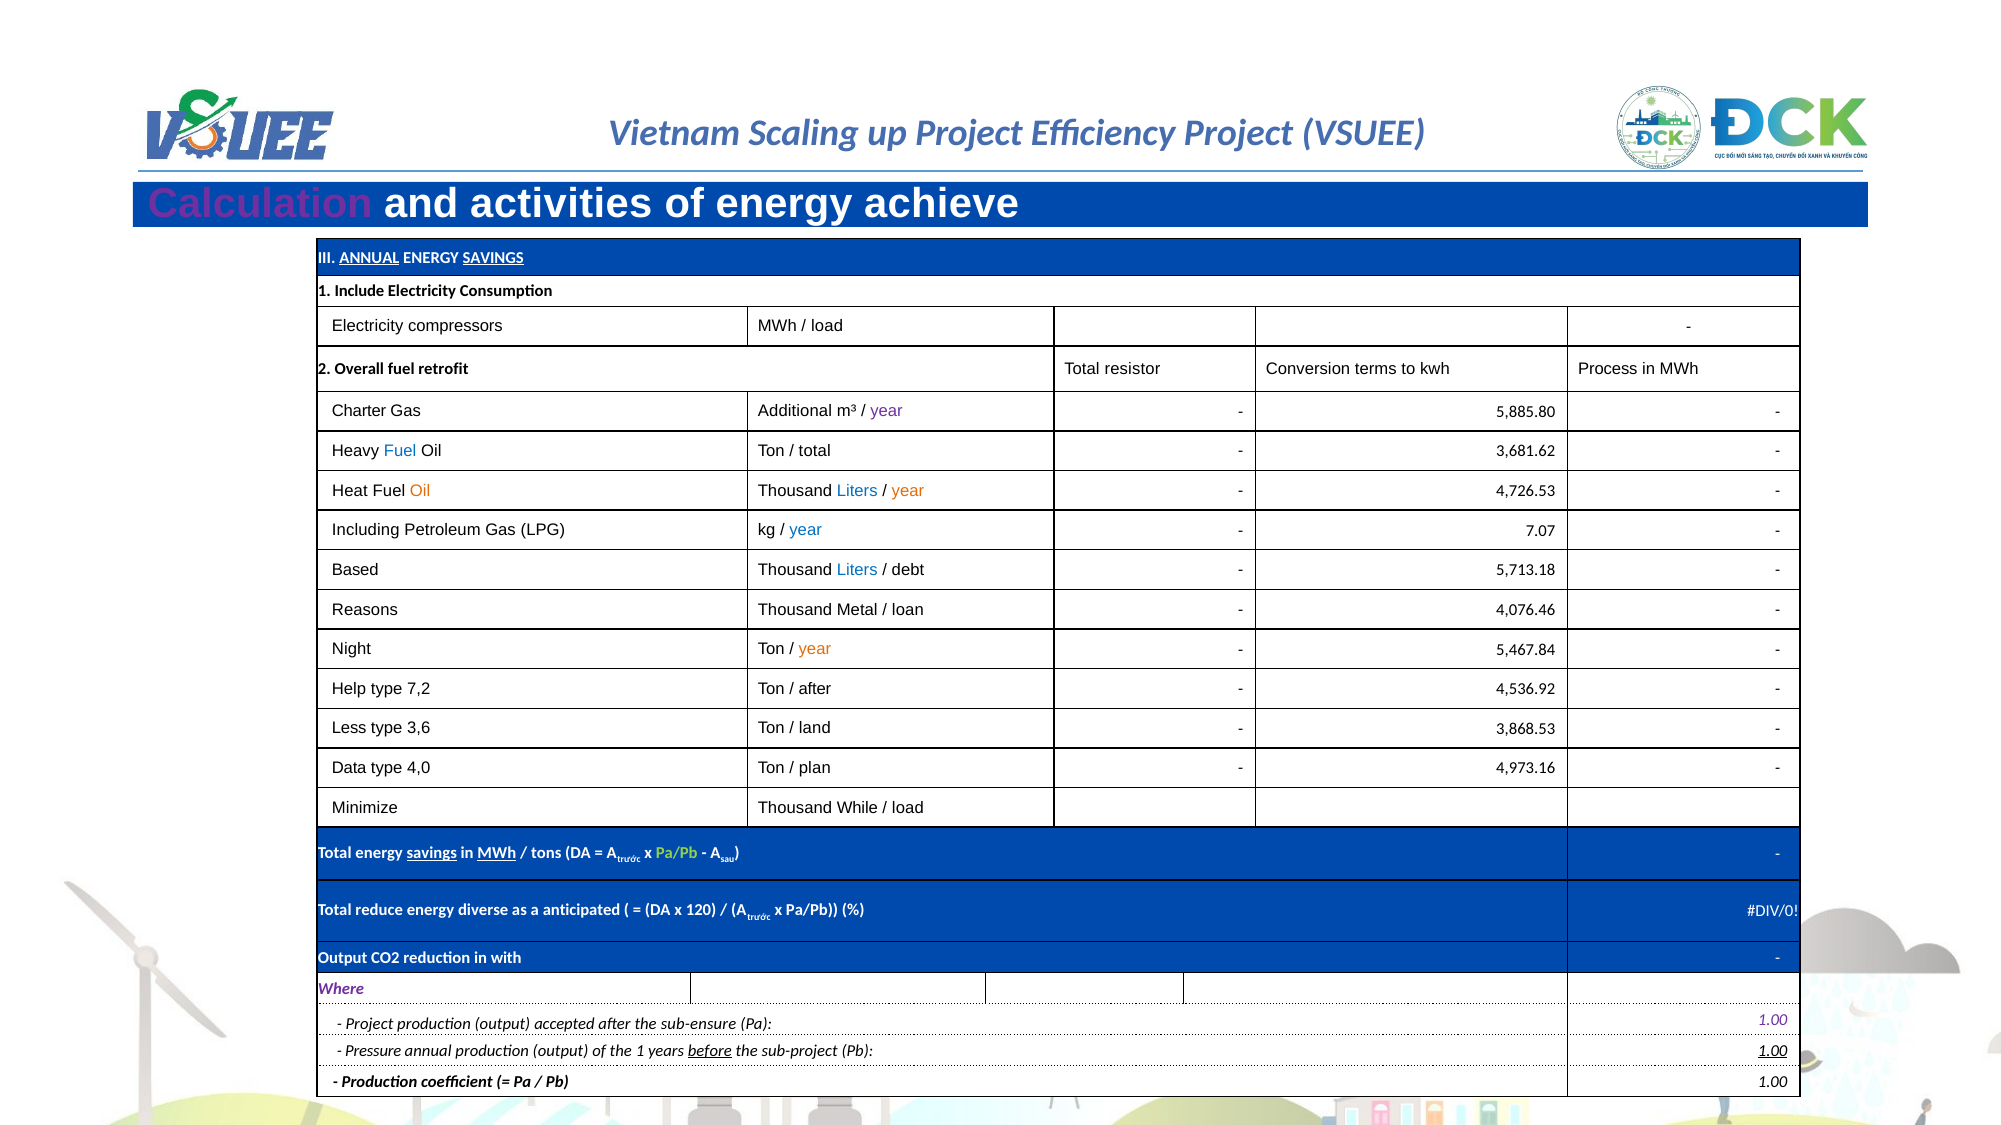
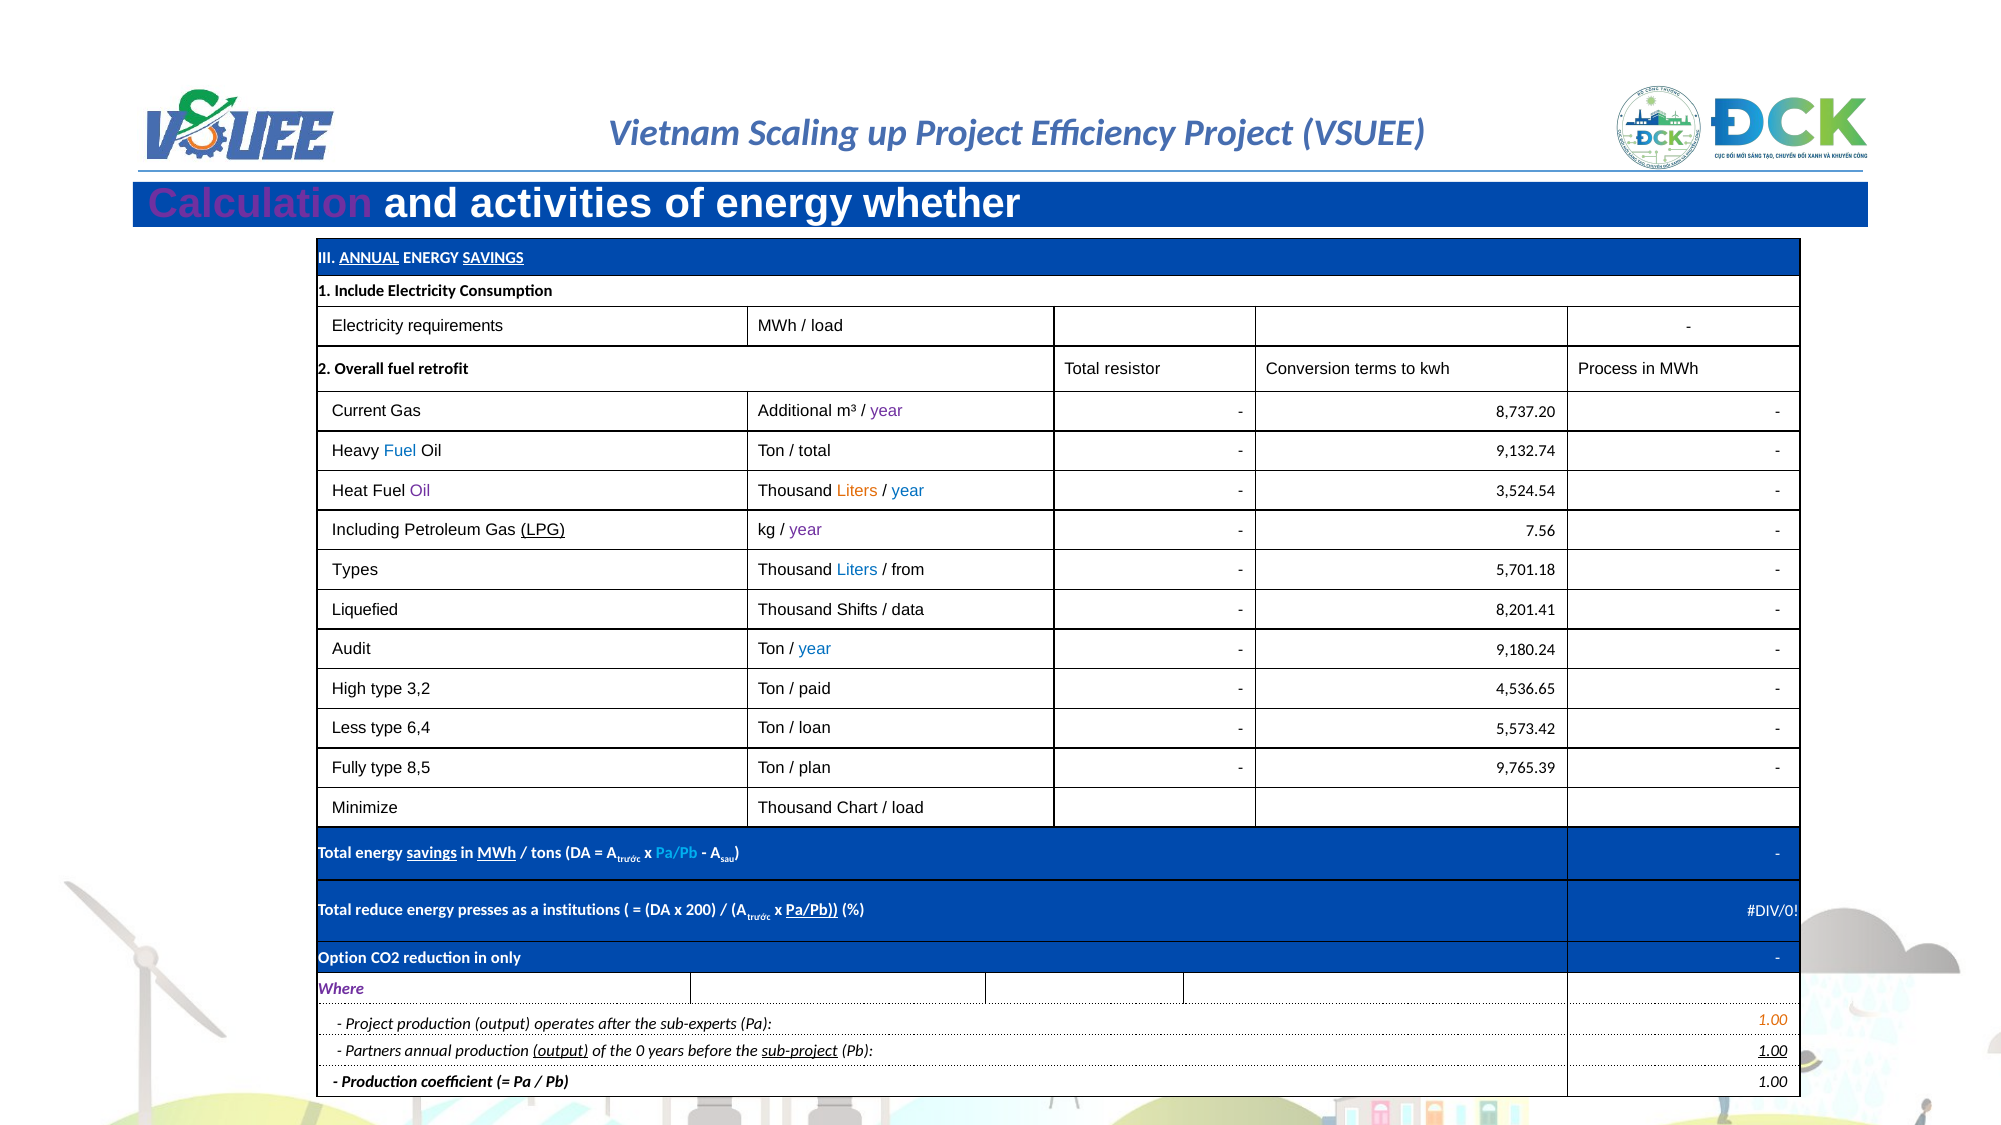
achieve: achieve -> whether
compressors: compressors -> requirements
Charter: Charter -> Current
5,885.80: 5,885.80 -> 8,737.20
3,681.62: 3,681.62 -> 9,132.74
Oil at (420, 491) colour: orange -> purple
Liters at (857, 491) colour: blue -> orange
year at (908, 491) colour: orange -> blue
4,726.53: 4,726.53 -> 3,524.54
LPG underline: none -> present
year at (806, 531) colour: blue -> purple
7.07: 7.07 -> 7.56
Based: Based -> Types
debt: debt -> from
5,713.18: 5,713.18 -> 5,701.18
Reasons: Reasons -> Liquefied
Metal: Metal -> Shifts
loan: loan -> data
4,076.46: 4,076.46 -> 8,201.41
Night: Night -> Audit
year at (815, 649) colour: orange -> blue
5,467.84: 5,467.84 -> 9,180.24
Help: Help -> High
7,2: 7,2 -> 3,2
after at (815, 689): after -> paid
4,536.92: 4,536.92 -> 4,536.65
3,6: 3,6 -> 6,4
land: land -> loan
3,868.53: 3,868.53 -> 5,573.42
Data: Data -> Fully
4,0: 4,0 -> 8,5
4,973.16: 4,973.16 -> 9,765.39
While: While -> Chart
Pa/Pb at (677, 854) colour: light green -> light blue
diverse: diverse -> presses
anticipated: anticipated -> institutions
120: 120 -> 200
Pa/Pb at (812, 911) underline: none -> present
Output at (343, 958): Output -> Option
with: with -> only
accepted: accepted -> operates
sub-ensure: sub-ensure -> sub-experts
1.00 at (1773, 1020) colour: purple -> orange
Pressure: Pressure -> Partners
output at (561, 1051) underline: none -> present
the 1: 1 -> 0
before underline: present -> none
sub-project underline: none -> present
